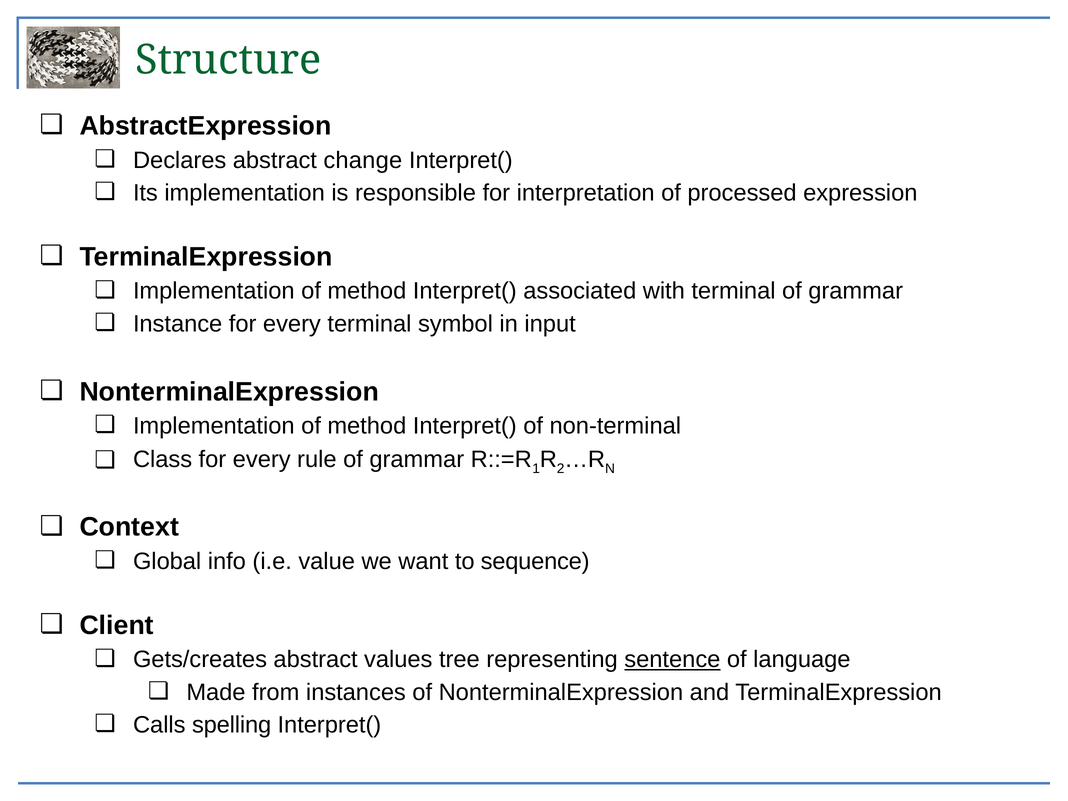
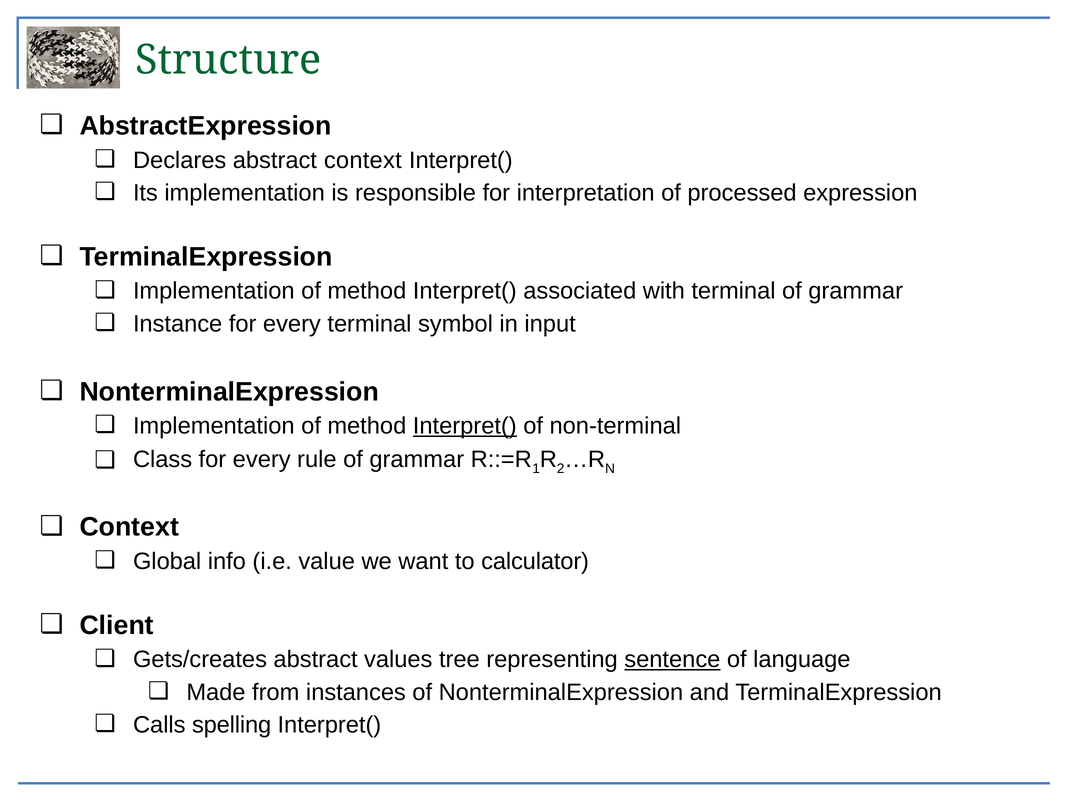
abstract change: change -> context
Interpret( at (465, 426) underline: none -> present
sequence: sequence -> calculator
